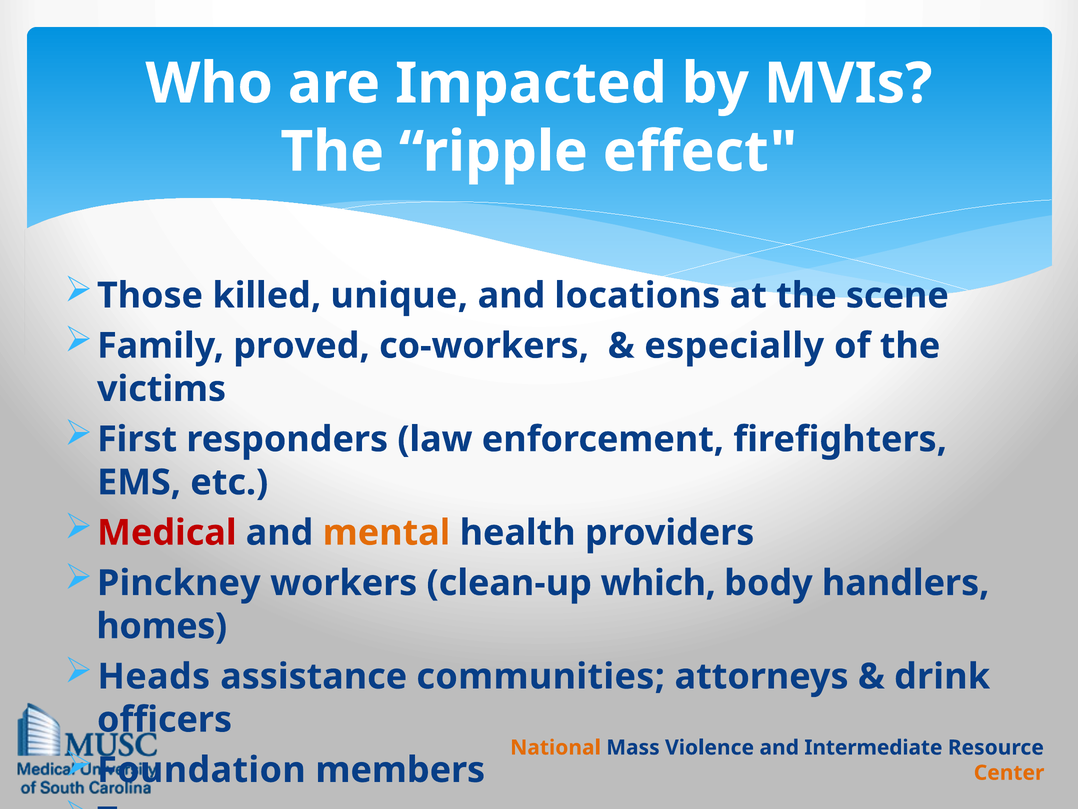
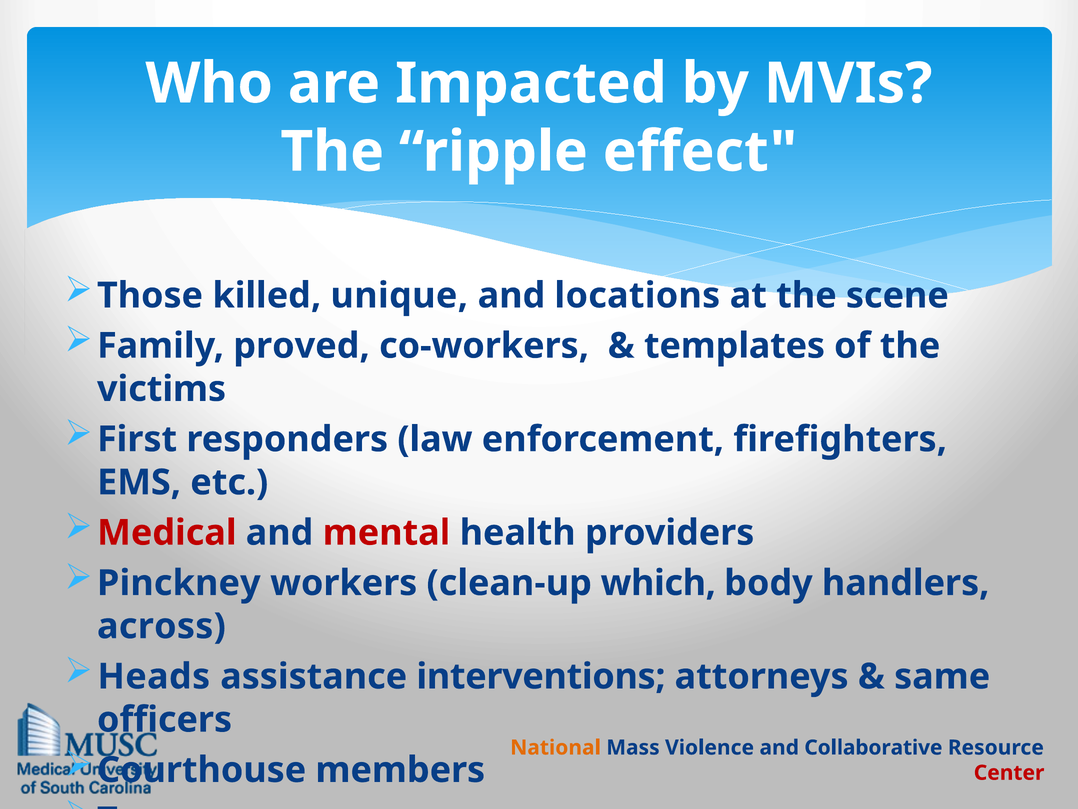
especially: especially -> templates
mental colour: orange -> red
homes: homes -> across
communities: communities -> interventions
drink: drink -> same
Intermediate: Intermediate -> Collaborative
Foundation: Foundation -> Courthouse
Center colour: orange -> red
